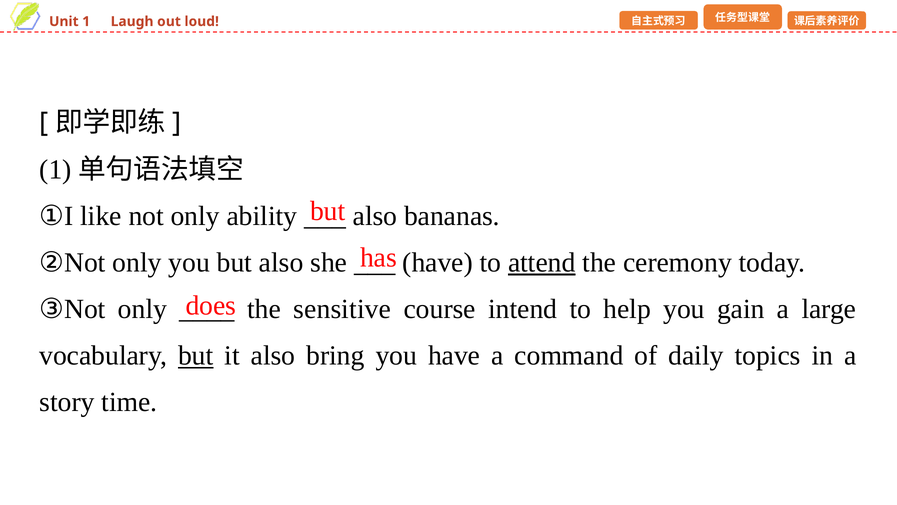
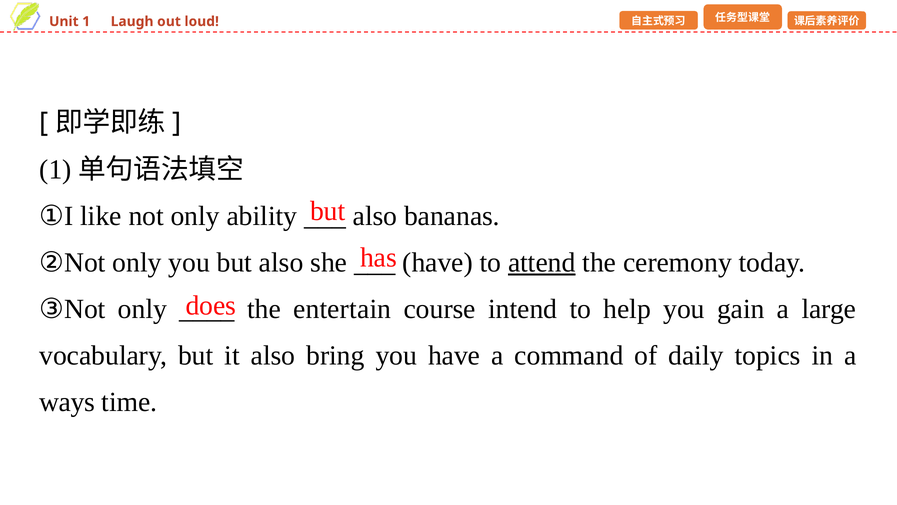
sensitive: sensitive -> entertain
but at (196, 355) underline: present -> none
story: story -> ways
